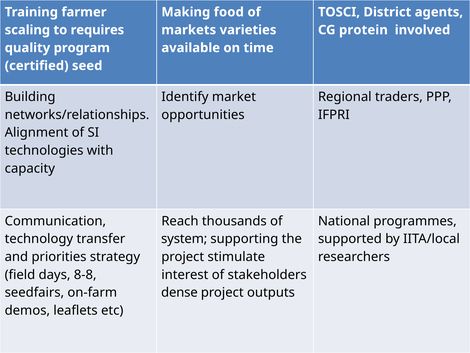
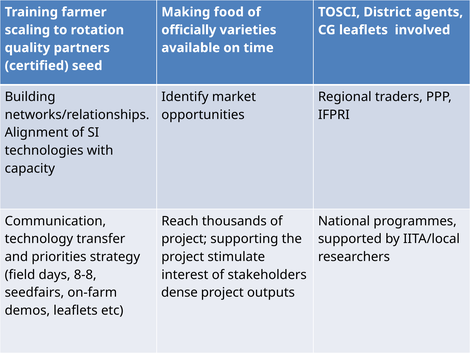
requires: requires -> rotation
markets: markets -> officially
CG protein: protein -> leaflets
program: program -> partners
system at (184, 239): system -> project
